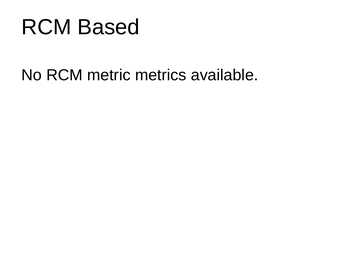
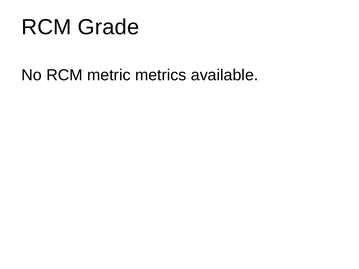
Based: Based -> Grade
